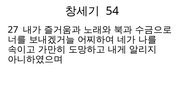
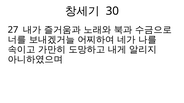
54: 54 -> 30
